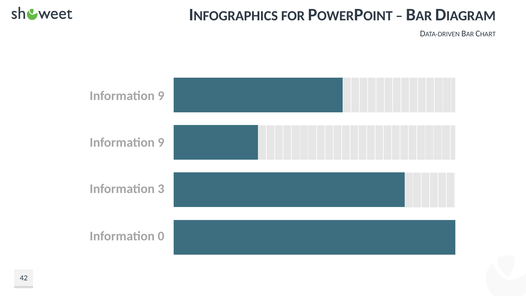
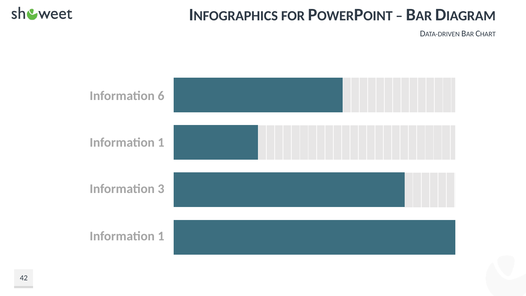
9 at (161, 96): 9 -> 6
9 at (161, 142): 9 -> 1
0 at (161, 236): 0 -> 1
